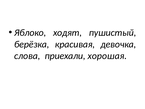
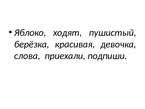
хорошая: хорошая -> подпиши
